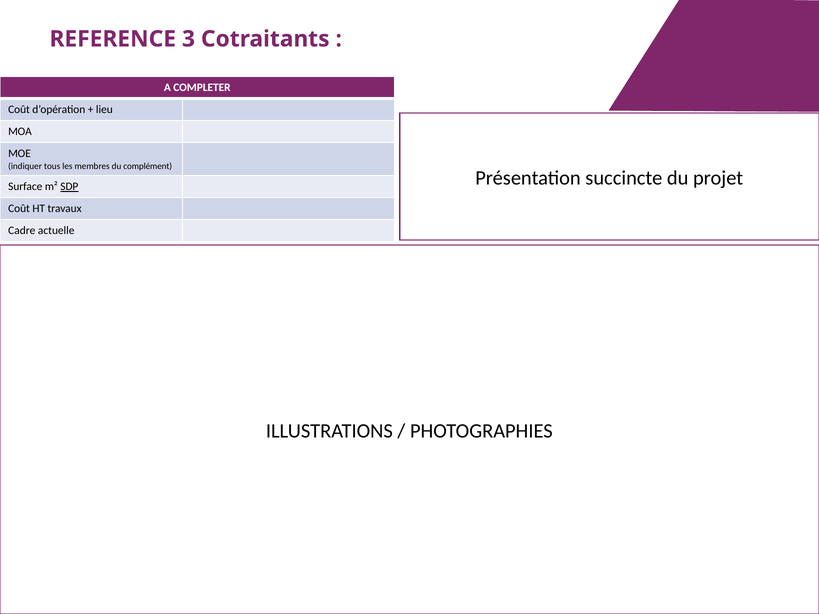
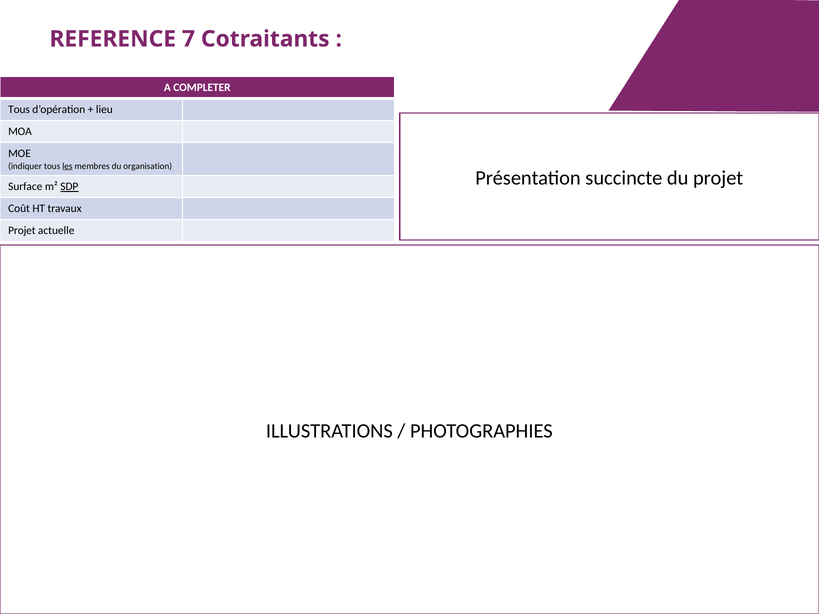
3: 3 -> 7
Coût at (19, 110): Coût -> Tous
les underline: none -> present
complément: complément -> organisation
Cadre at (22, 231): Cadre -> Projet
